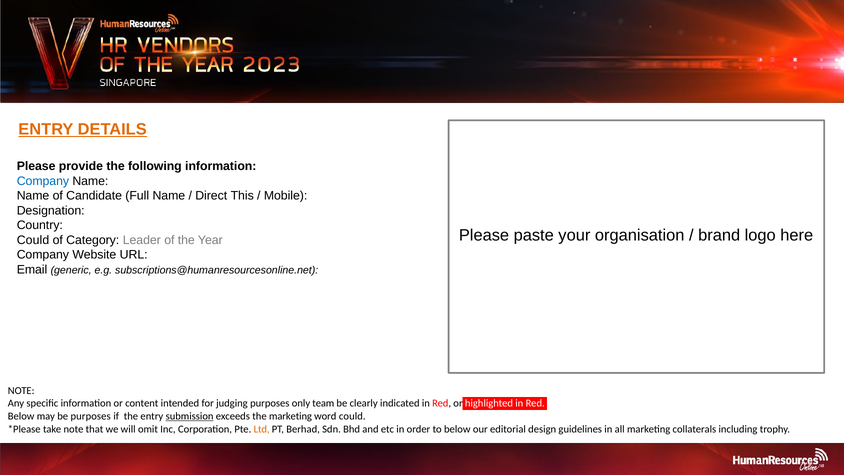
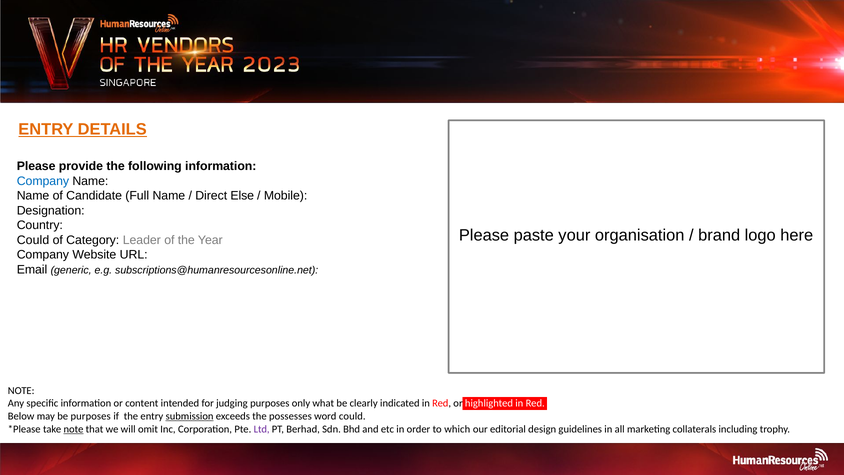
This: This -> Else
team: team -> what
the marketing: marketing -> possesses
note at (73, 429) underline: none -> present
Ltd colour: orange -> purple
to below: below -> which
